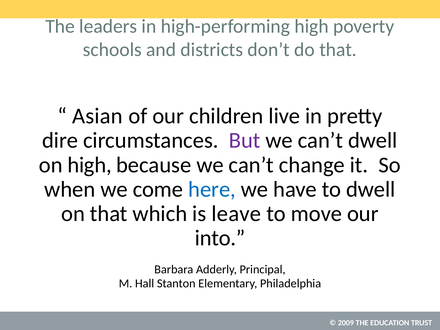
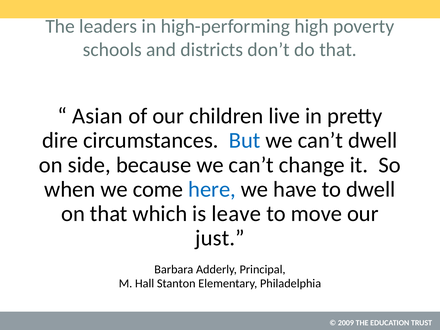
But colour: purple -> blue
on high: high -> side
into: into -> just
